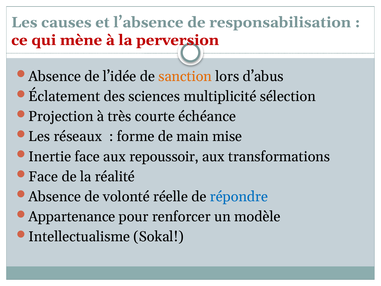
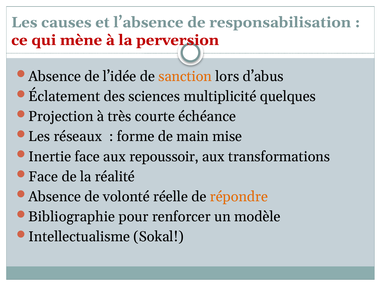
sélection: sélection -> quelques
répondre colour: blue -> orange
Appartenance: Appartenance -> Bibliographie
